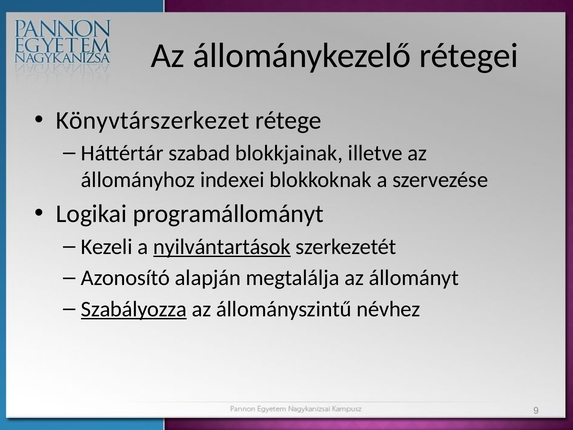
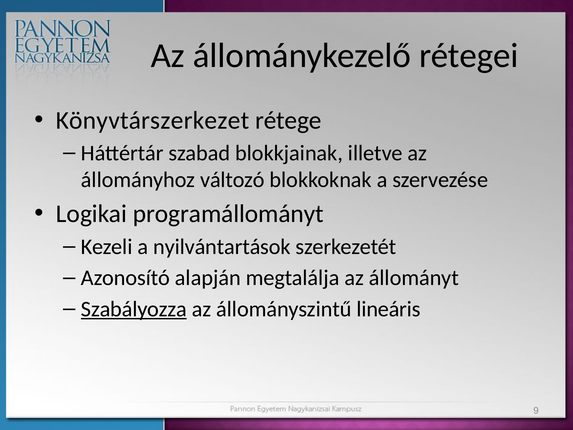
indexei: indexei -> változó
nyilvántartások underline: present -> none
névhez: névhez -> lineáris
